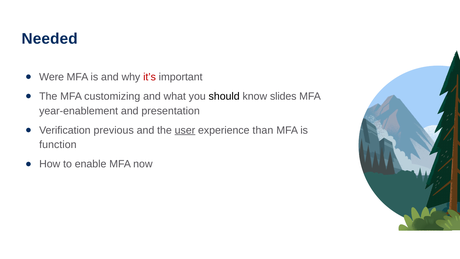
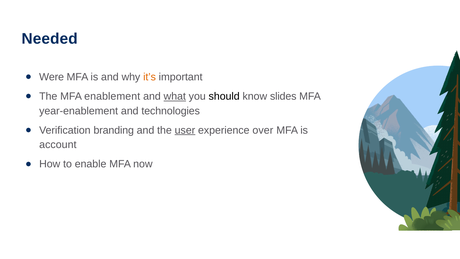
it’s colour: red -> orange
customizing: customizing -> enablement
what underline: none -> present
presentation: presentation -> technologies
previous: previous -> branding
than: than -> over
function: function -> account
